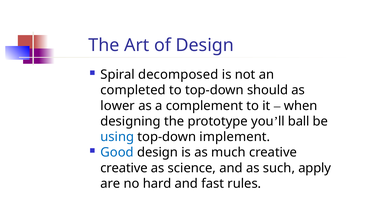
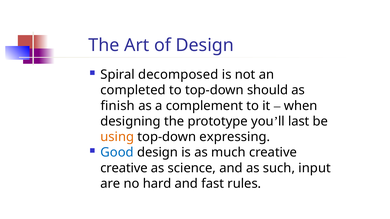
lower: lower -> finish
ball: ball -> last
using colour: blue -> orange
implement: implement -> expressing
apply: apply -> input
